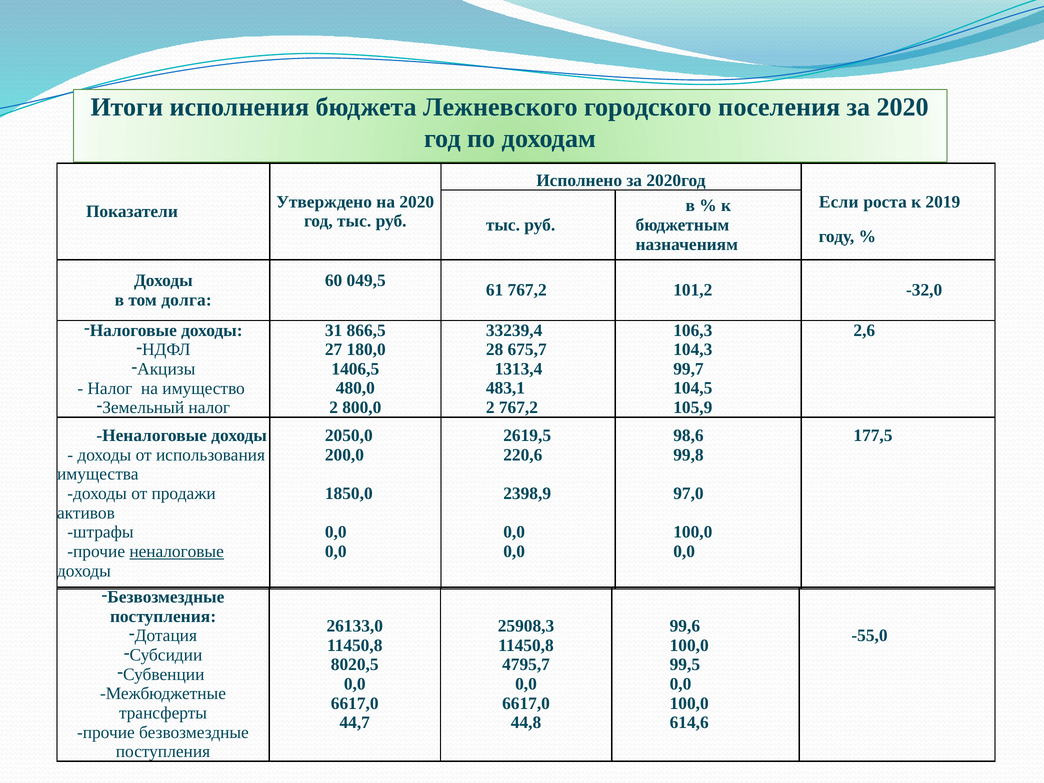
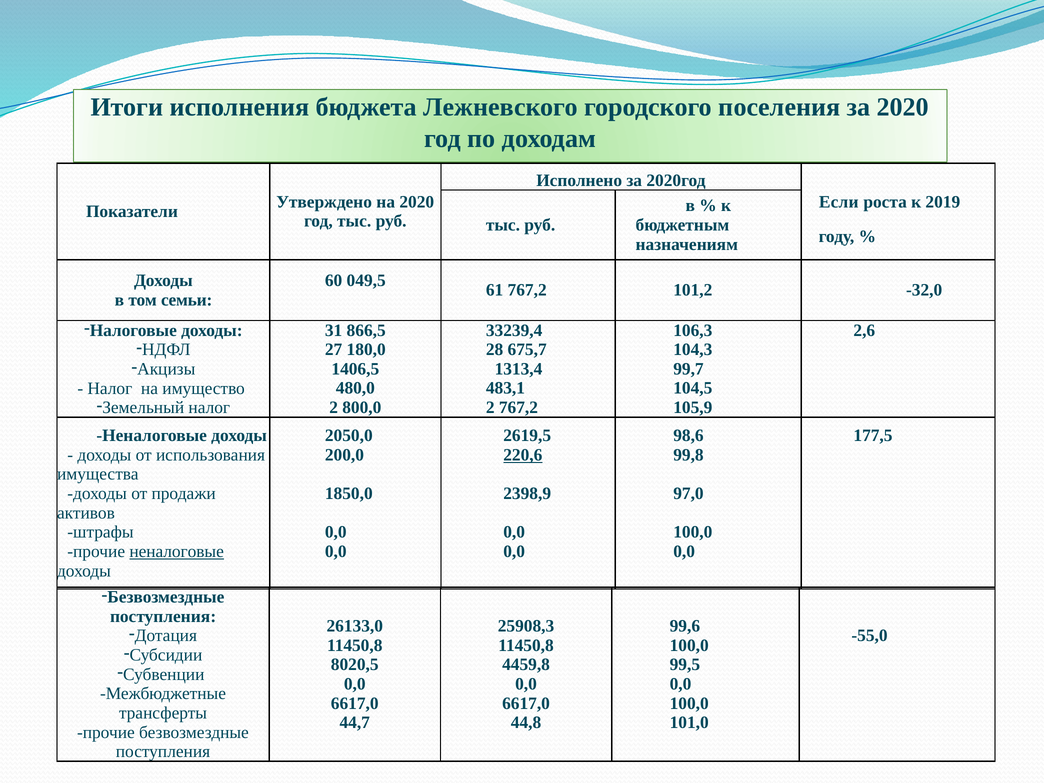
долга: долга -> семьи
220,6 underline: none -> present
4795,7: 4795,7 -> 4459,8
614,6: 614,6 -> 101,0
